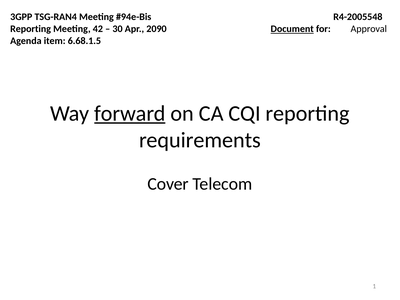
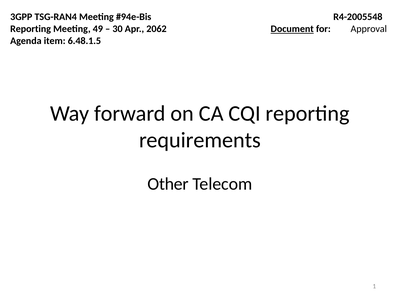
42: 42 -> 49
2090: 2090 -> 2062
6.68.1.5: 6.68.1.5 -> 6.48.1.5
forward underline: present -> none
Cover: Cover -> Other
